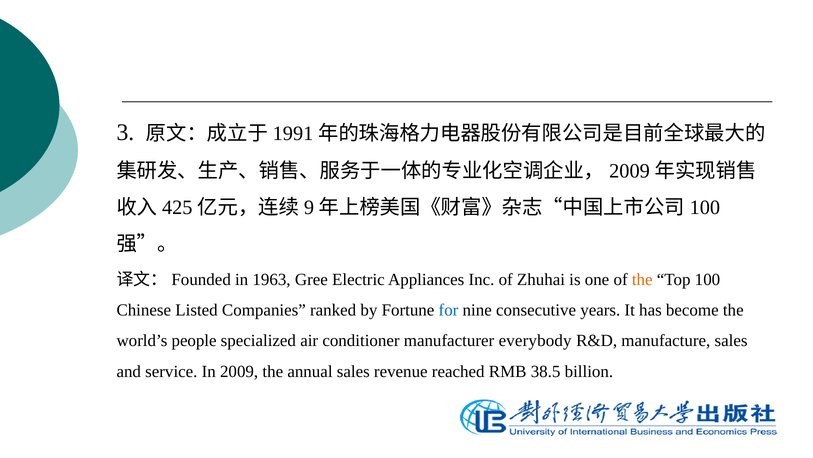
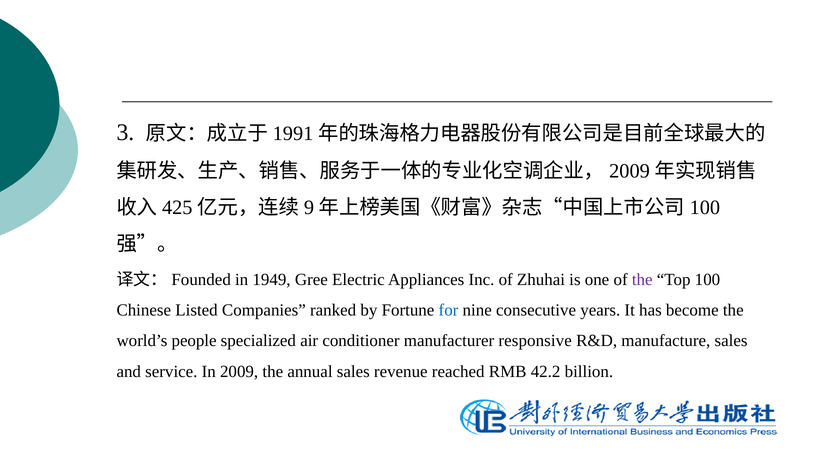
1963: 1963 -> 1949
the at (642, 279) colour: orange -> purple
everybody: everybody -> responsive
38.5: 38.5 -> 42.2
